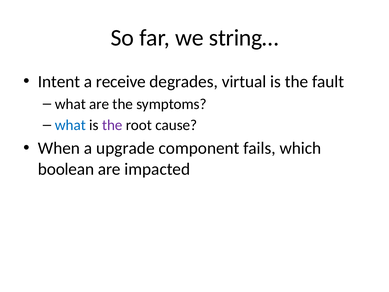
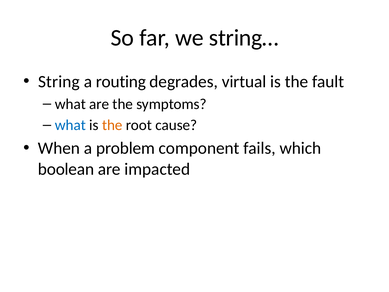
Intent: Intent -> String
receive: receive -> routing
the at (112, 125) colour: purple -> orange
upgrade: upgrade -> problem
